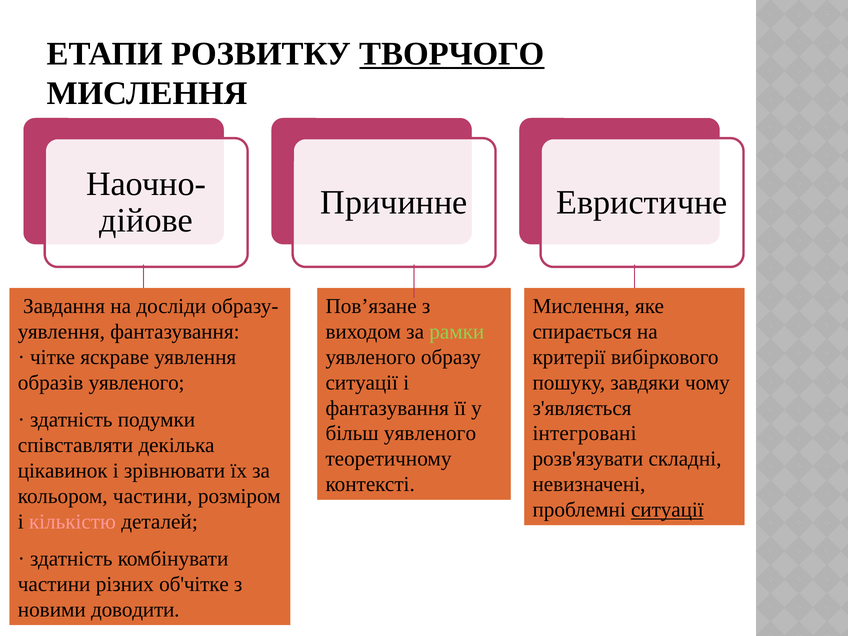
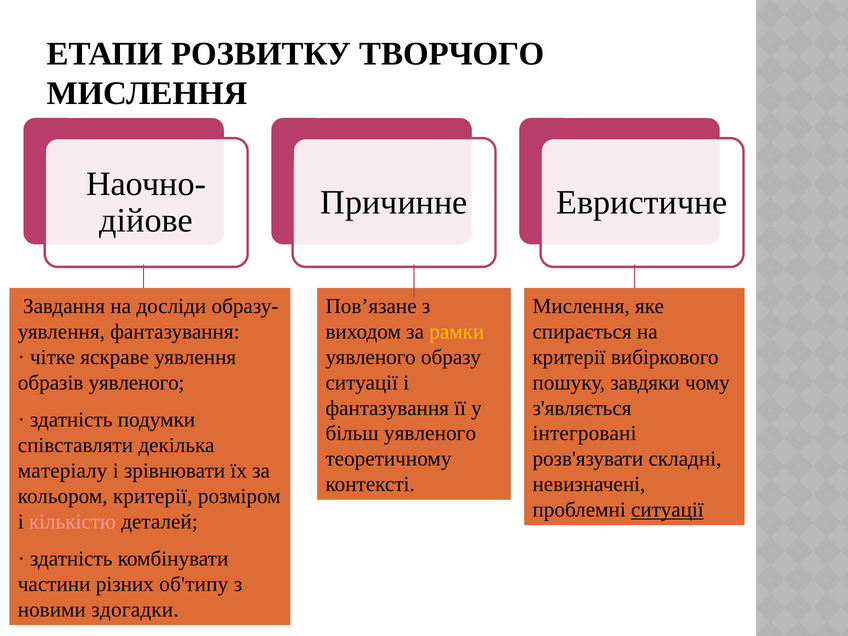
ТВОРЧОГО underline: present -> none
рамки colour: light green -> yellow
цікавинок: цікавинок -> матеріалу
кольором частини: частини -> критерії
об'чітке: об'чітке -> об'типу
доводити: доводити -> здогадки
